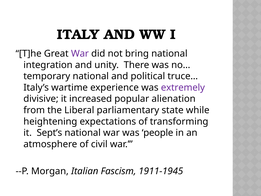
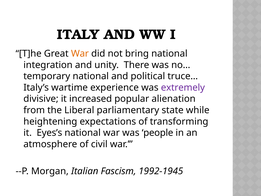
War at (80, 54) colour: purple -> orange
Sept’s: Sept’s -> Eyes’s
1911-1945: 1911-1945 -> 1992-1945
